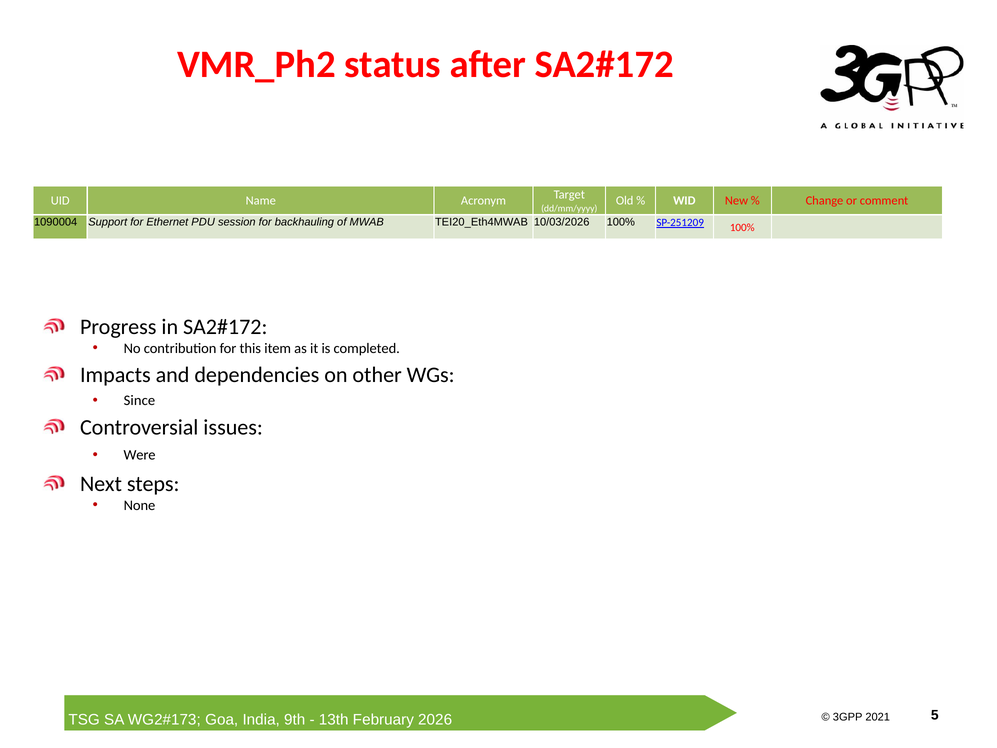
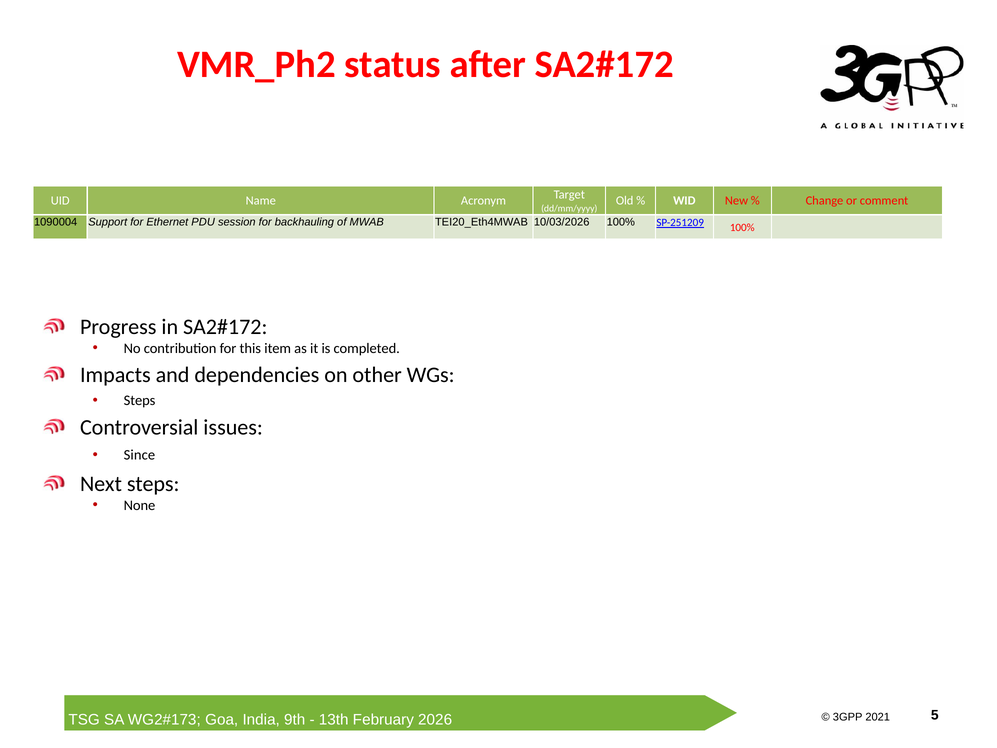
Since at (139, 401): Since -> Steps
Were: Were -> Since
